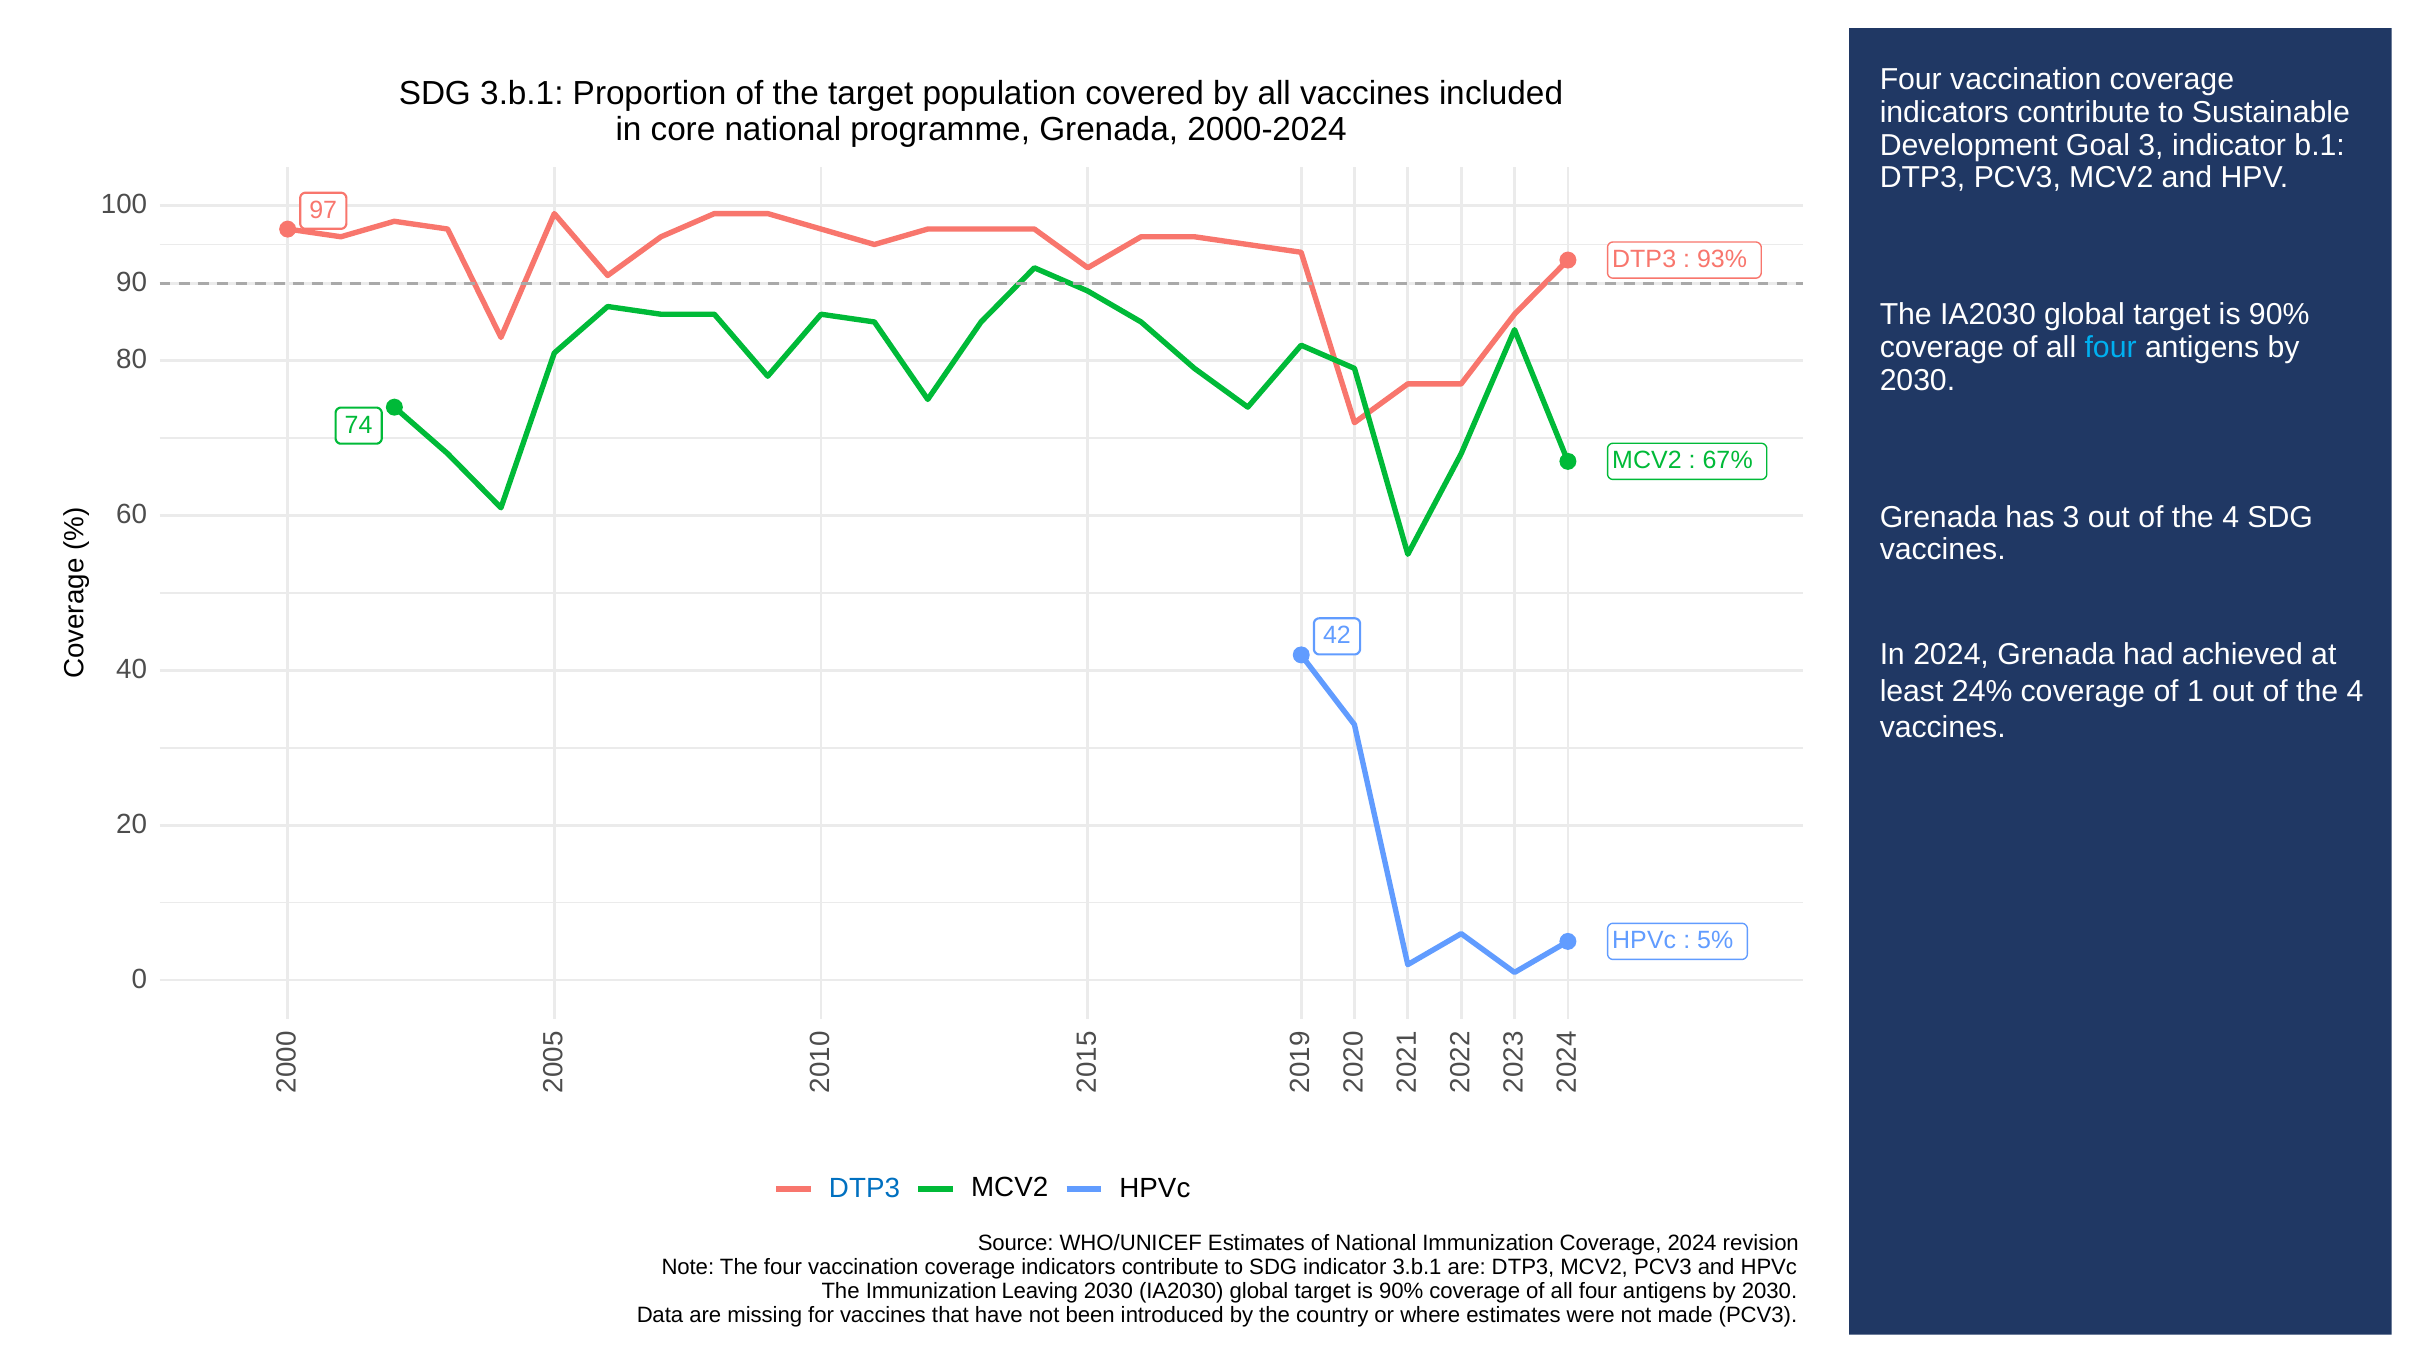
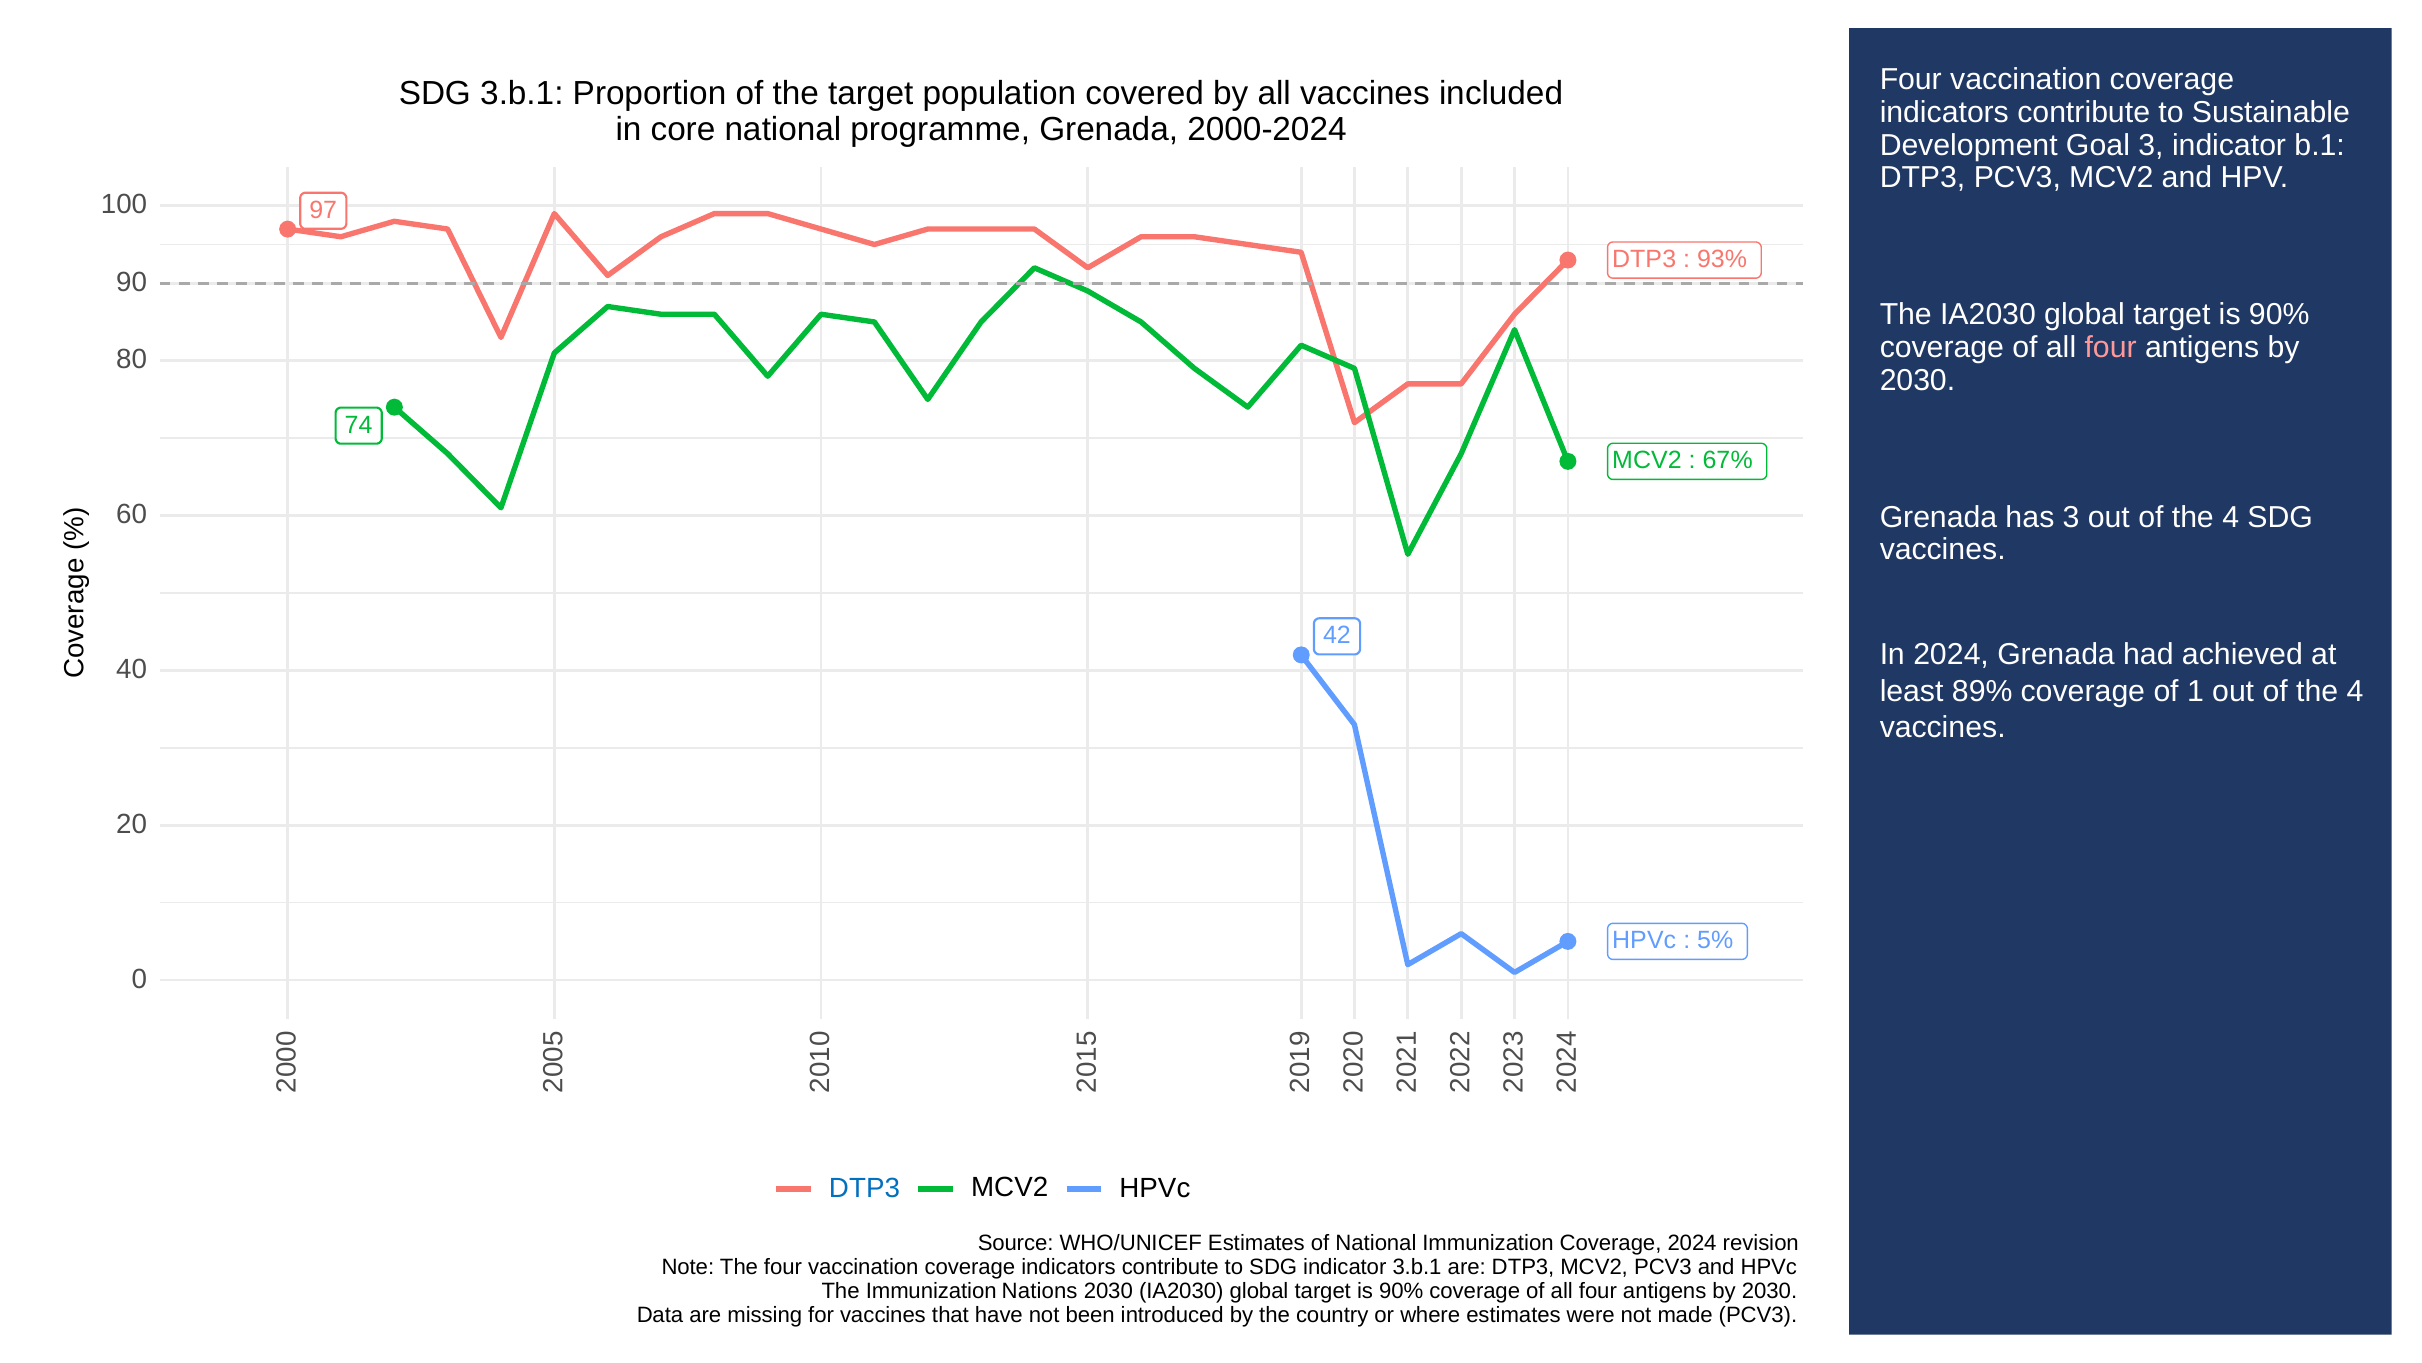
four at (2111, 347) colour: light blue -> pink
24%: 24% -> 89%
Leaving: Leaving -> Nations
